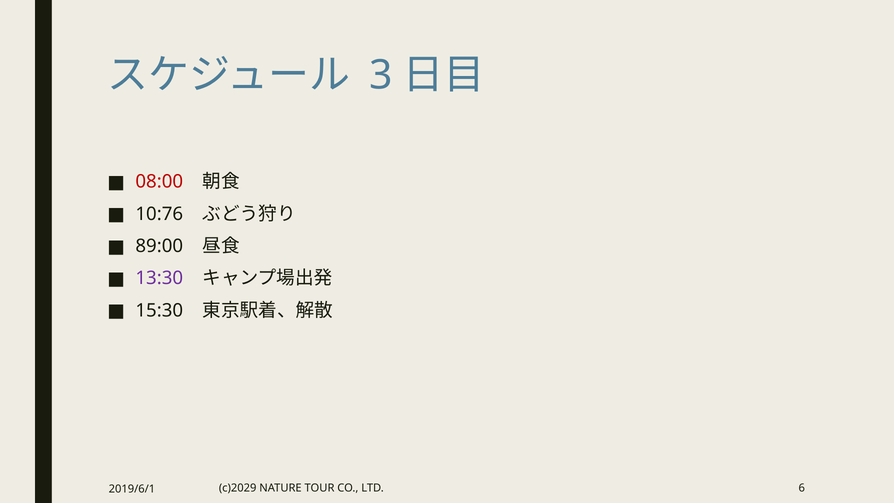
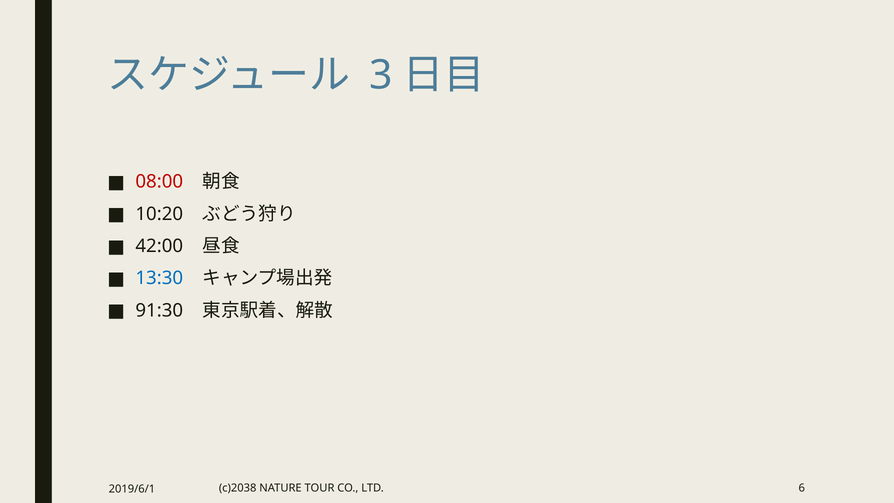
10:76: 10:76 -> 10:20
89:00: 89:00 -> 42:00
13:30 colour: purple -> blue
15:30: 15:30 -> 91:30
c)2029: c)2029 -> c)2038
